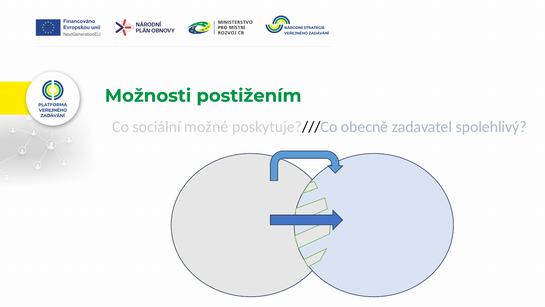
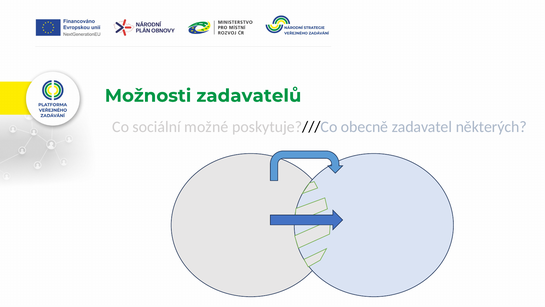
postižením: postižením -> zadavatelů
spolehlivý: spolehlivý -> některých
